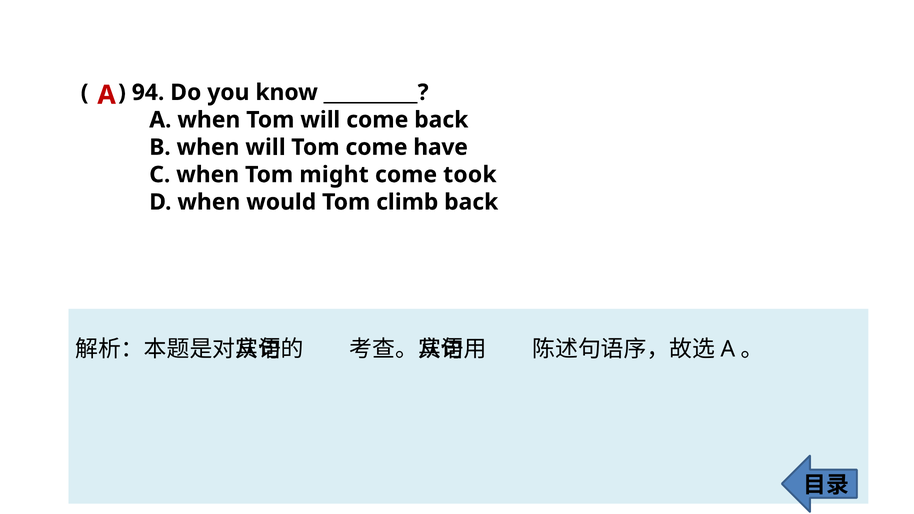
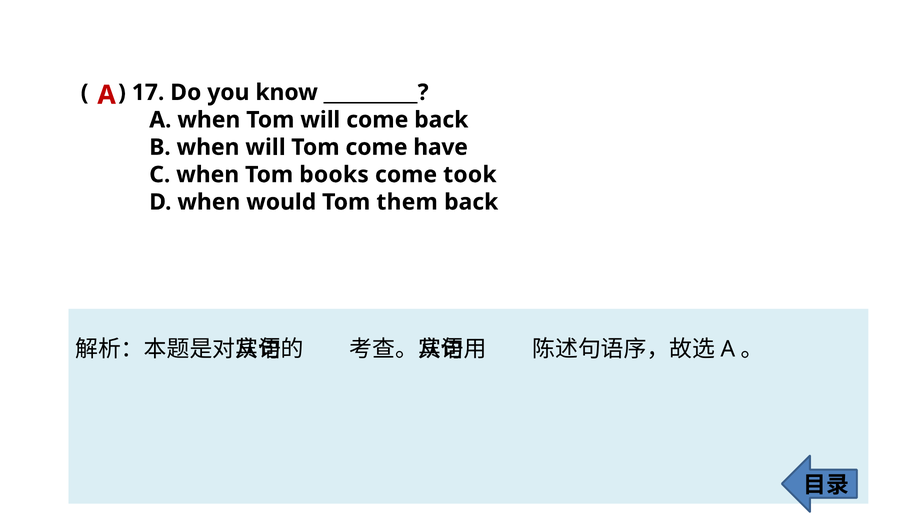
94: 94 -> 17
might: might -> books
climb: climb -> them
